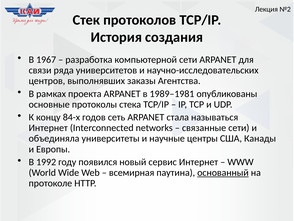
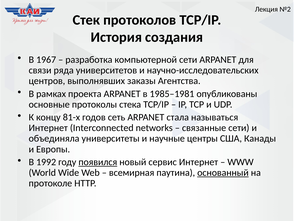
1989–1981: 1989–1981 -> 1985–1981
84-х: 84-х -> 81-х
появился underline: none -> present
